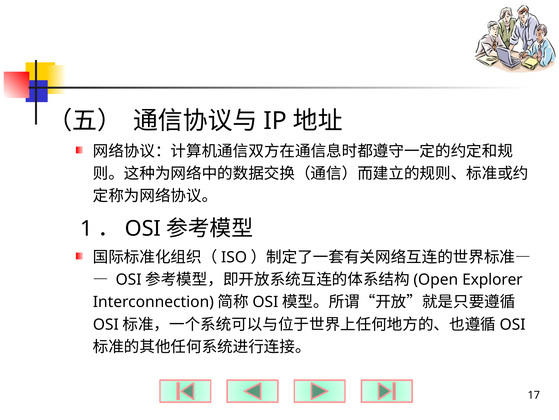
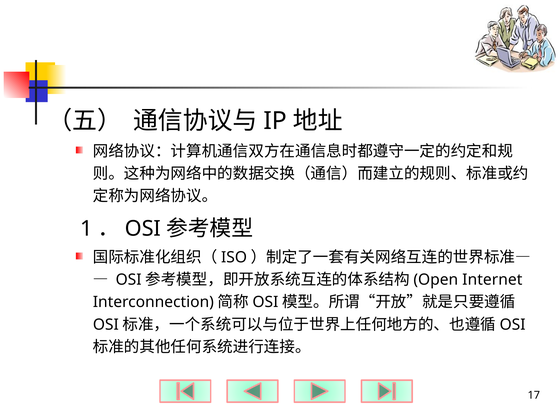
Explorer: Explorer -> Internet
